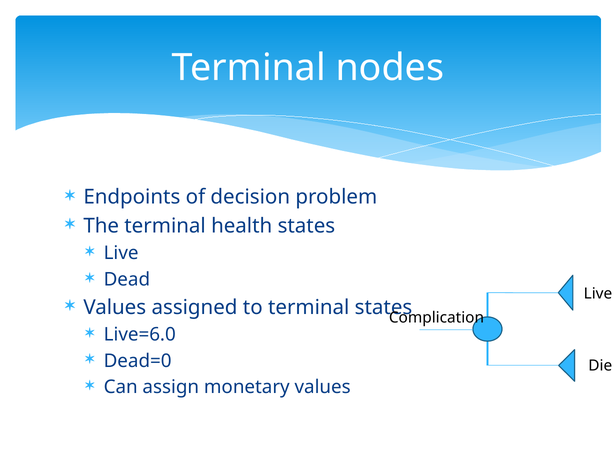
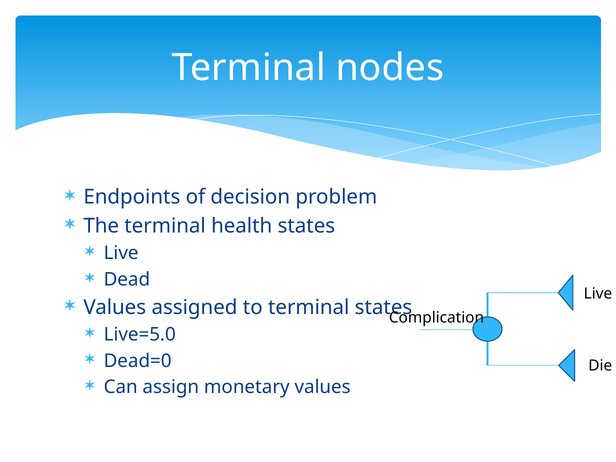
Live=6.0: Live=6.0 -> Live=5.0
